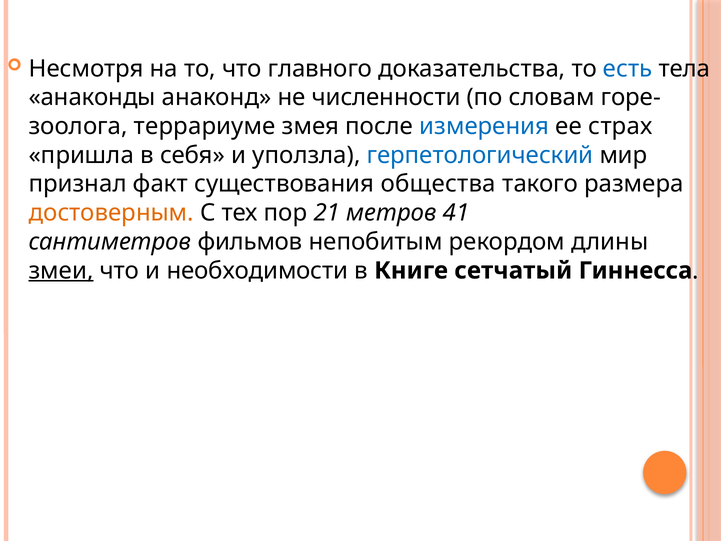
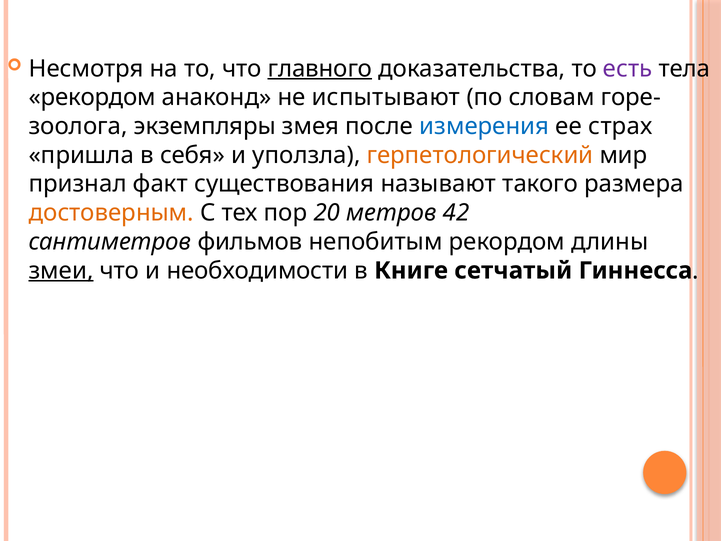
главного underline: none -> present
есть colour: blue -> purple
анаконды at (92, 97): анаконды -> рекордом
численности: численности -> испытывают
террариуме: террариуме -> экземпляры
герпетологический colour: blue -> orange
общества: общества -> называют
21: 21 -> 20
41: 41 -> 42
